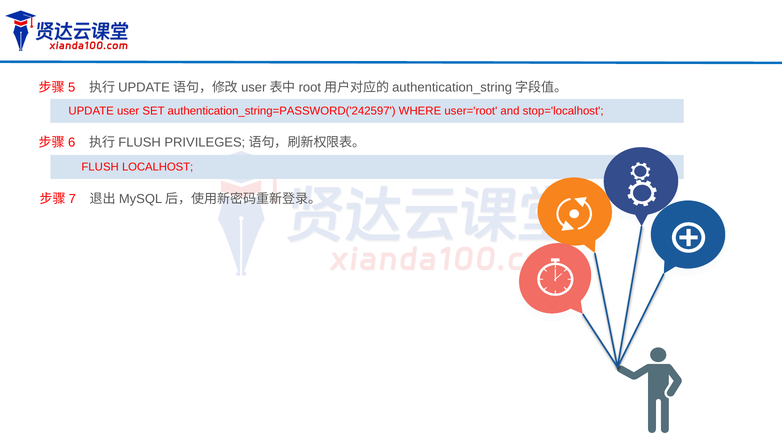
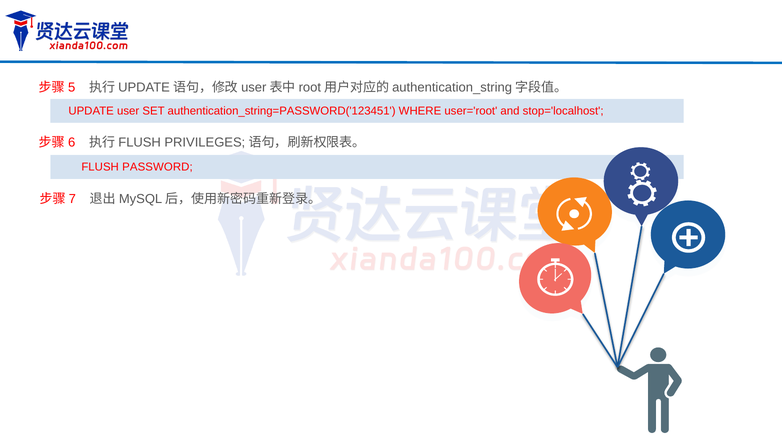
authentication_string=PASSWORD('242597: authentication_string=PASSWORD('242597 -> authentication_string=PASSWORD('123451
LOCALHOST: LOCALHOST -> PASSWORD
